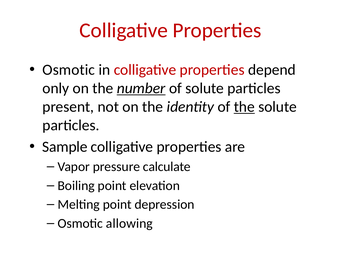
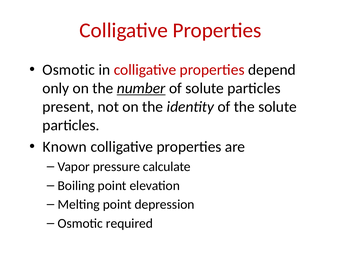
the at (244, 107) underline: present -> none
Sample: Sample -> Known
allowing: allowing -> required
